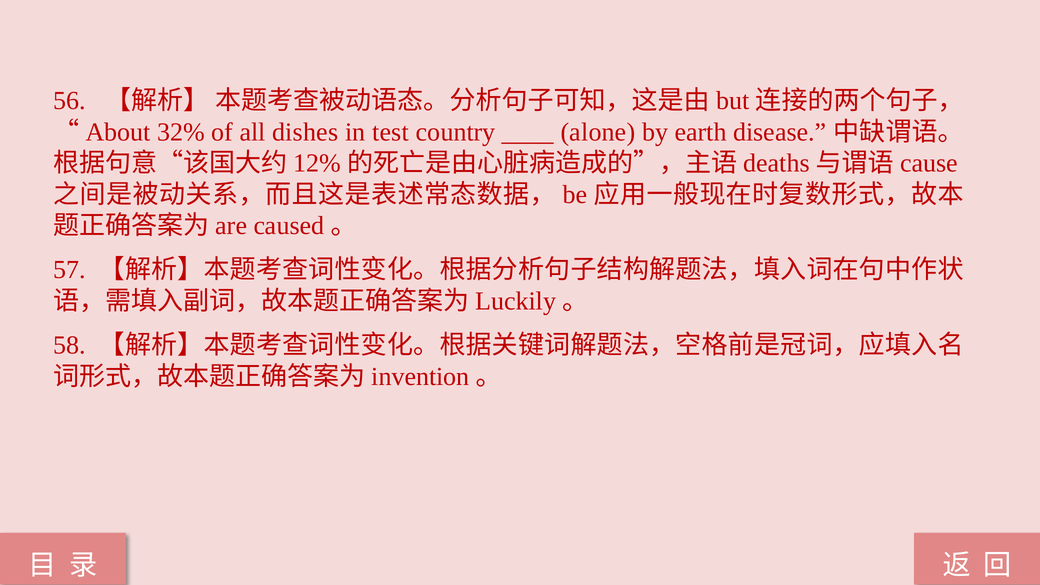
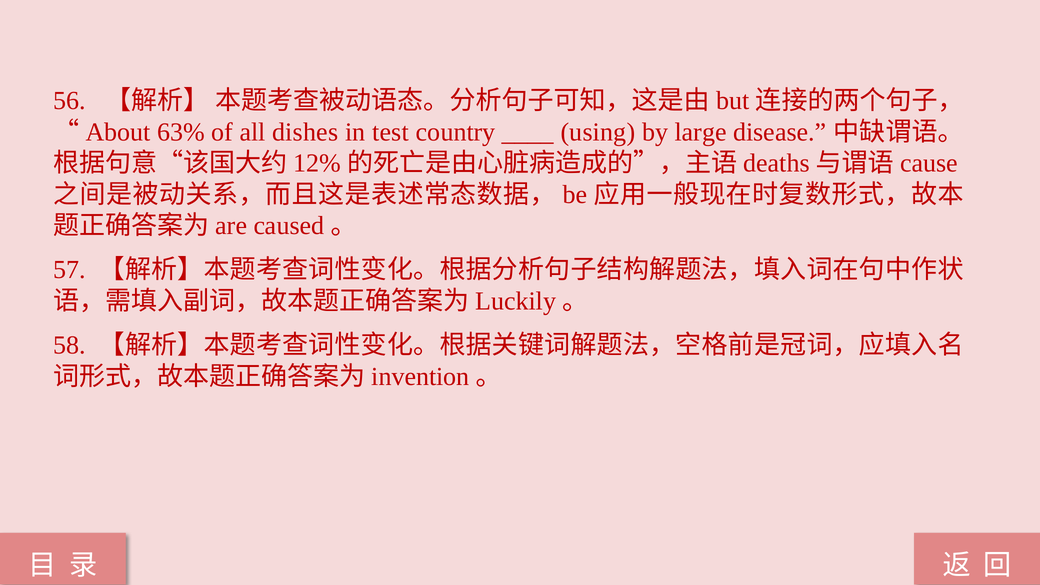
32%: 32% -> 63%
alone: alone -> using
earth: earth -> large
